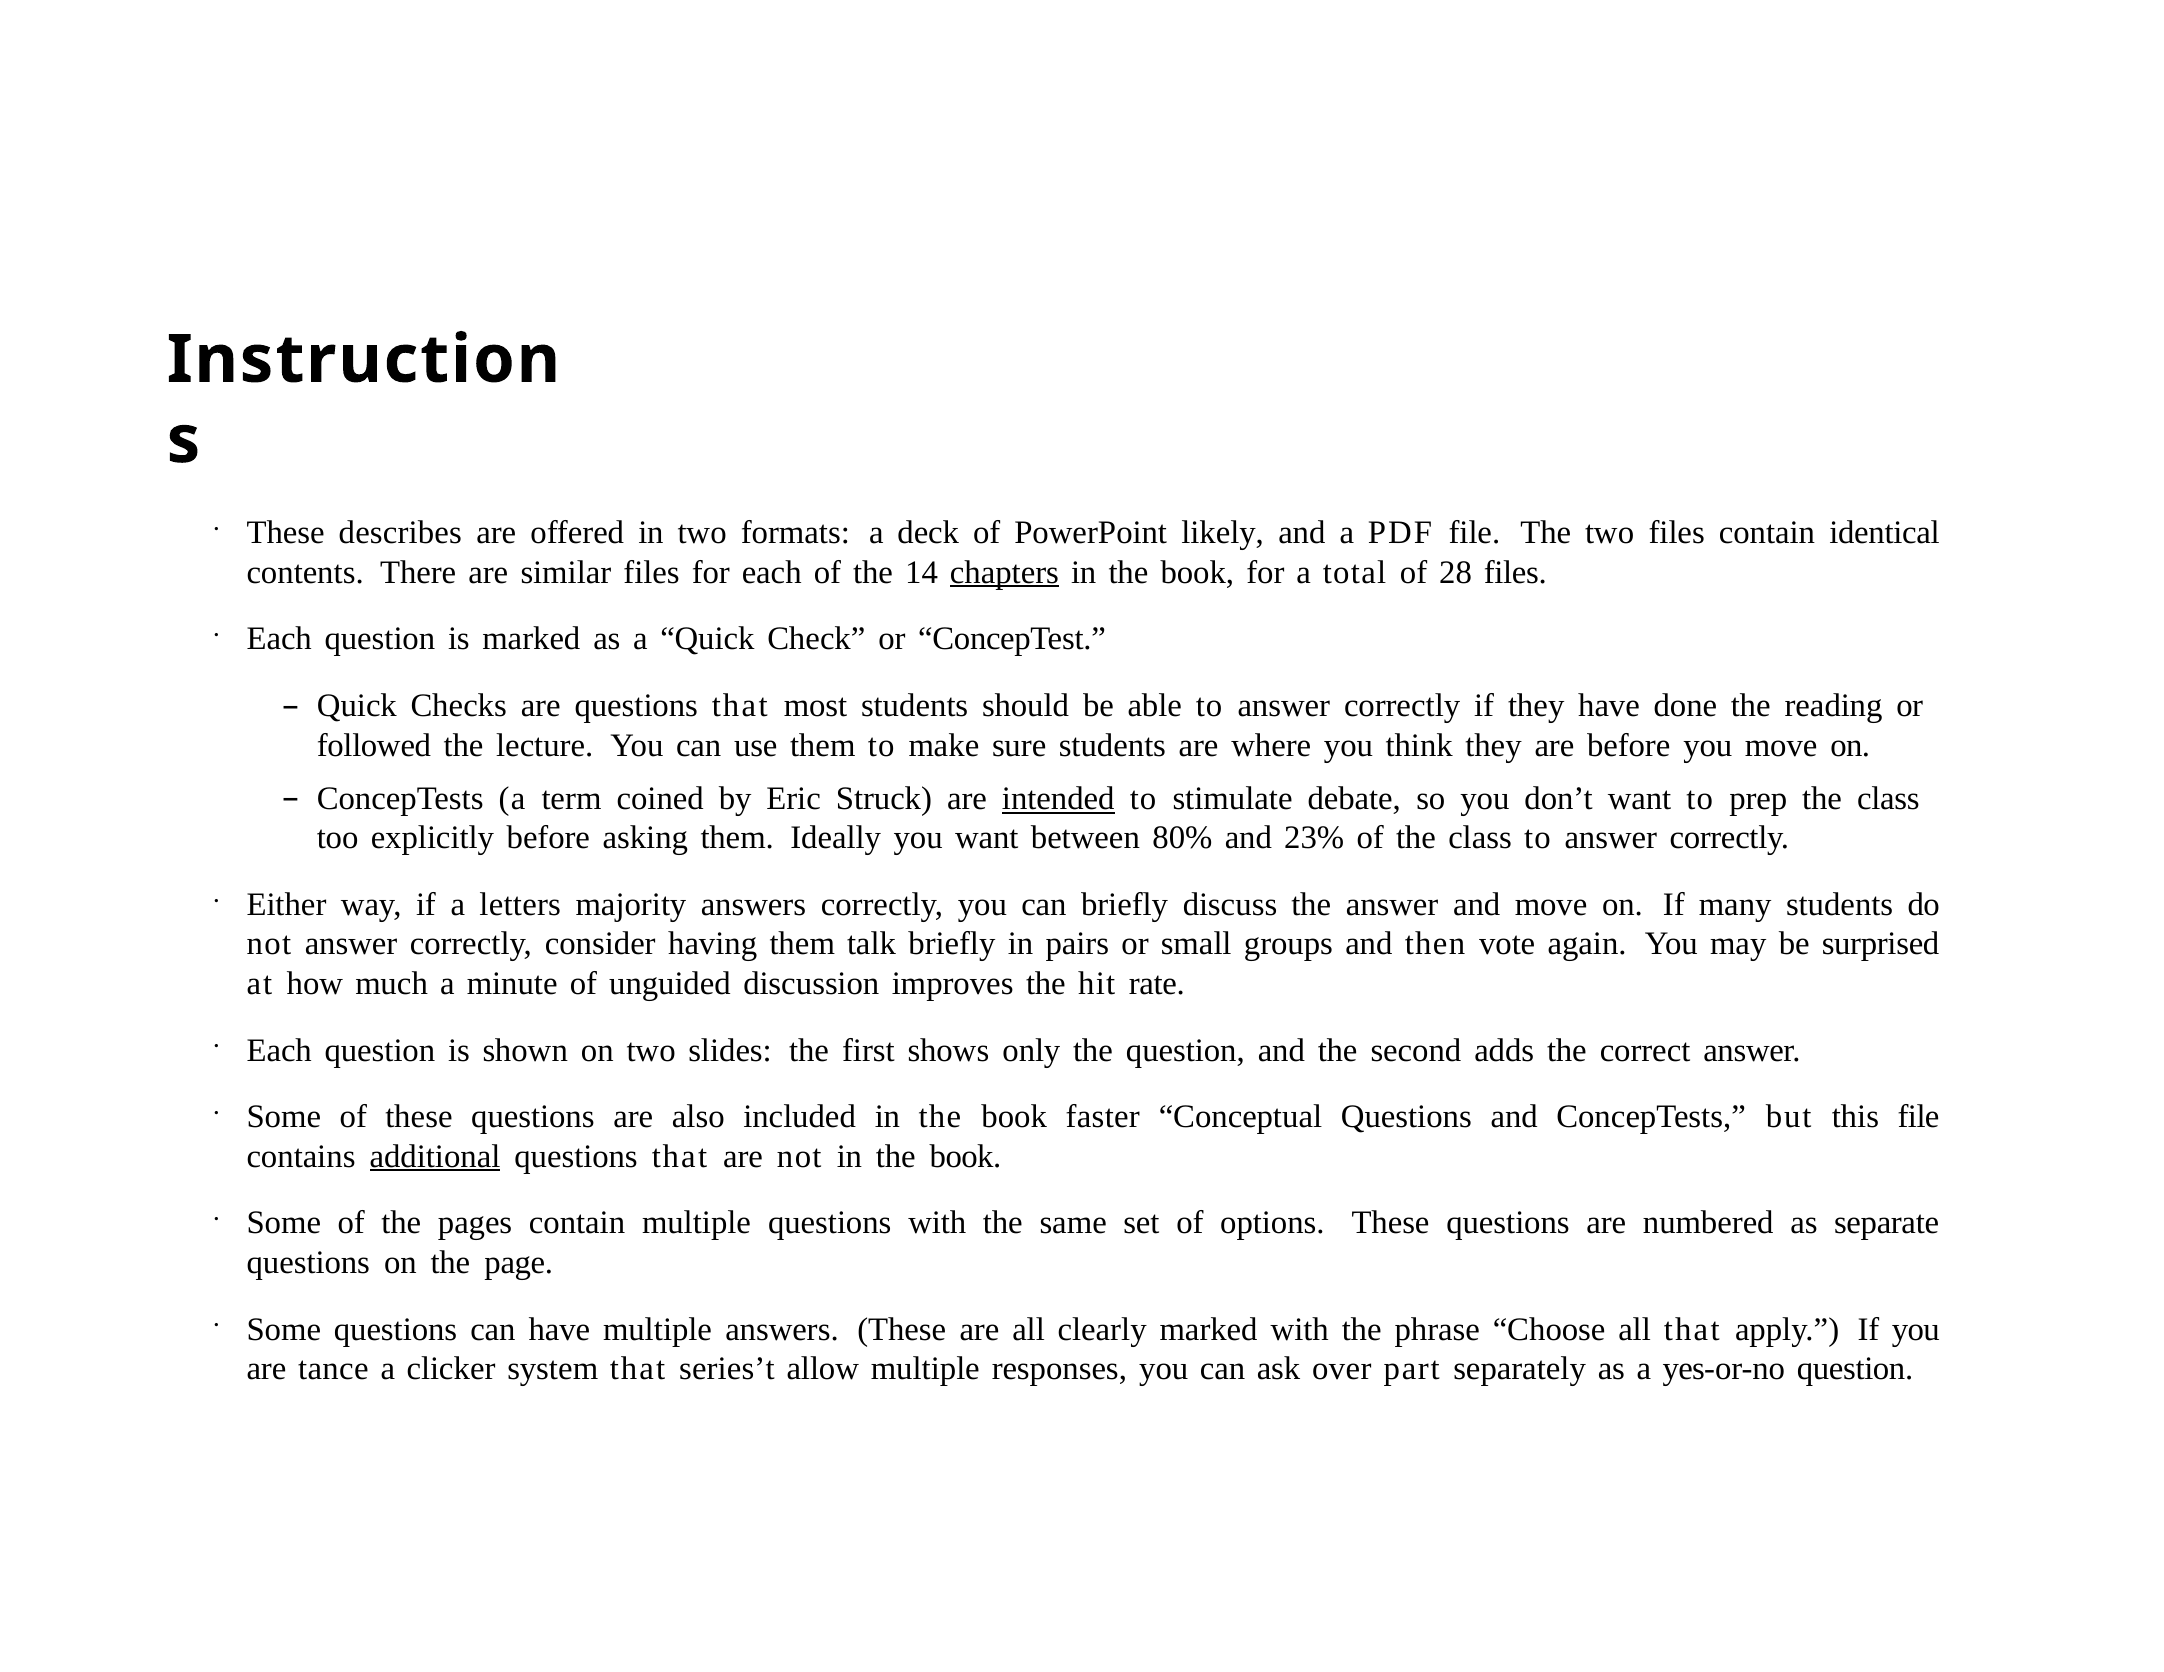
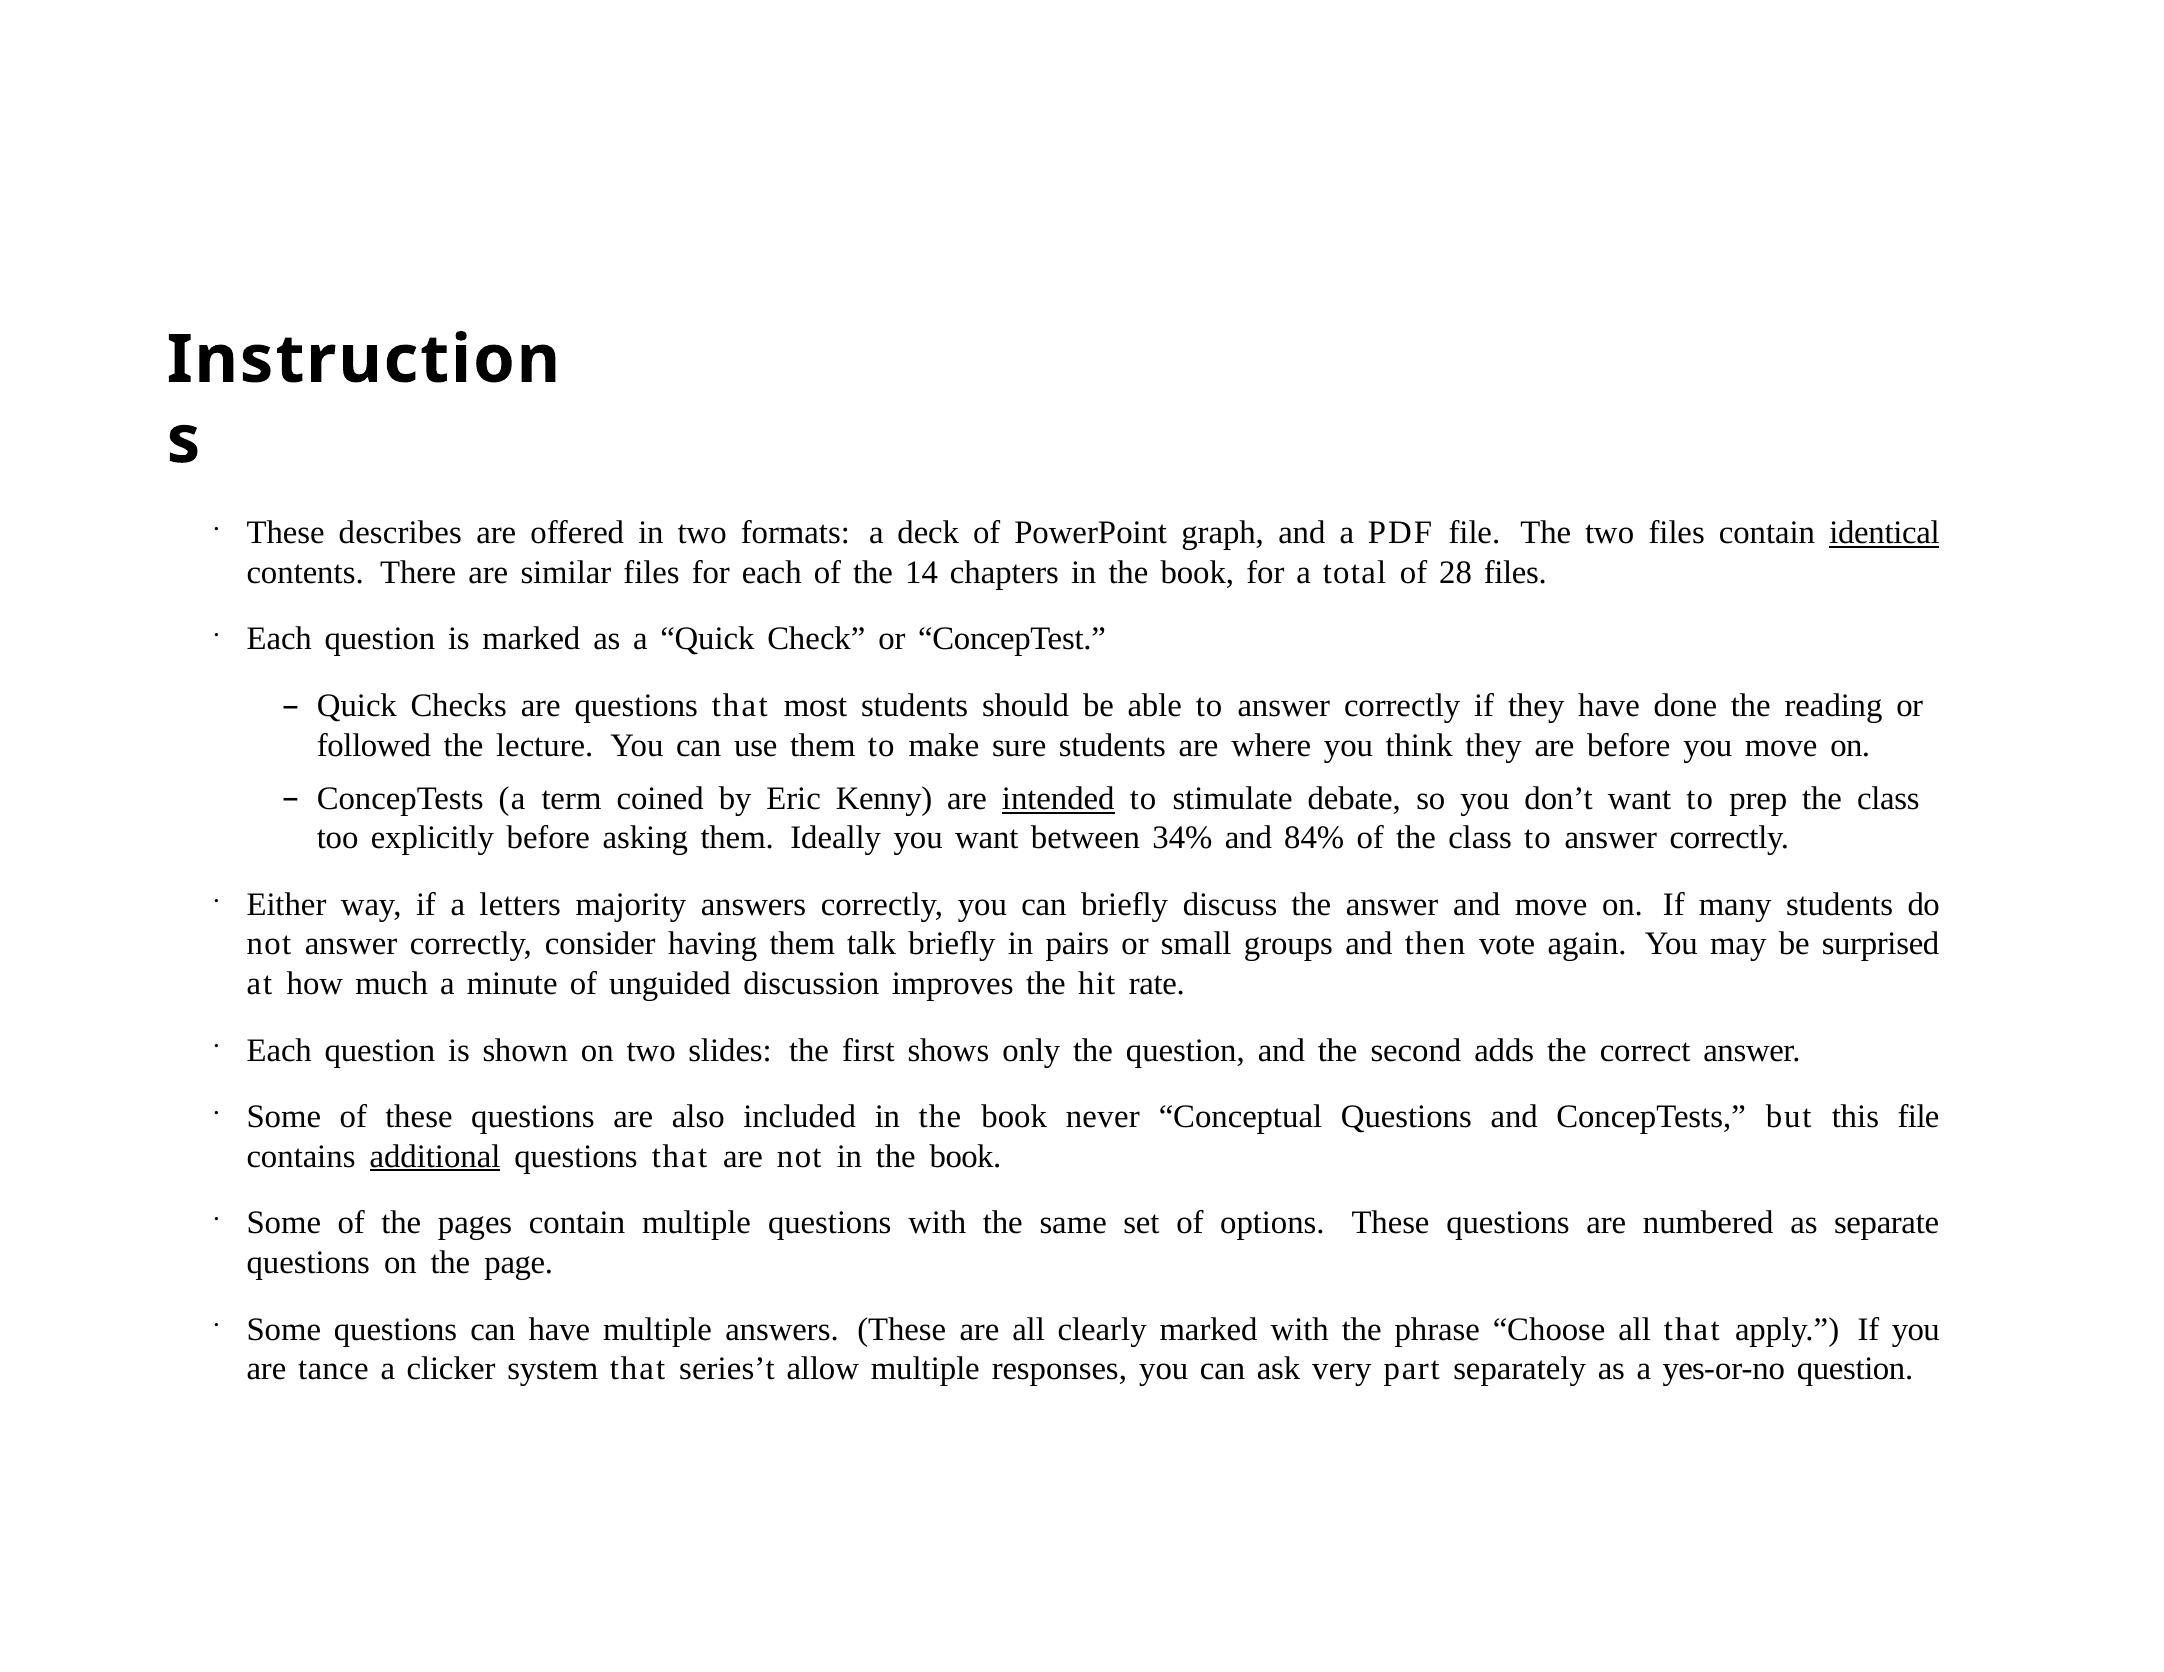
likely: likely -> graph
identical underline: none -> present
chapters underline: present -> none
Struck: Struck -> Kenny
80%: 80% -> 34%
23%: 23% -> 84%
faster: faster -> never
over: over -> very
